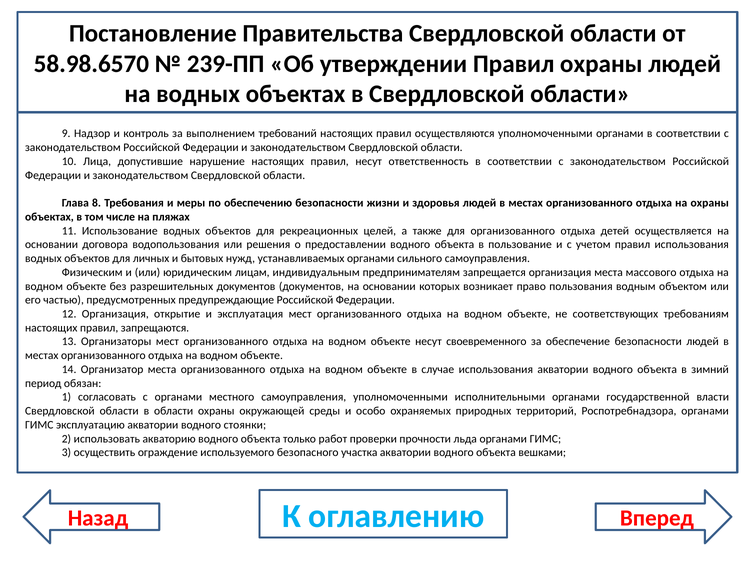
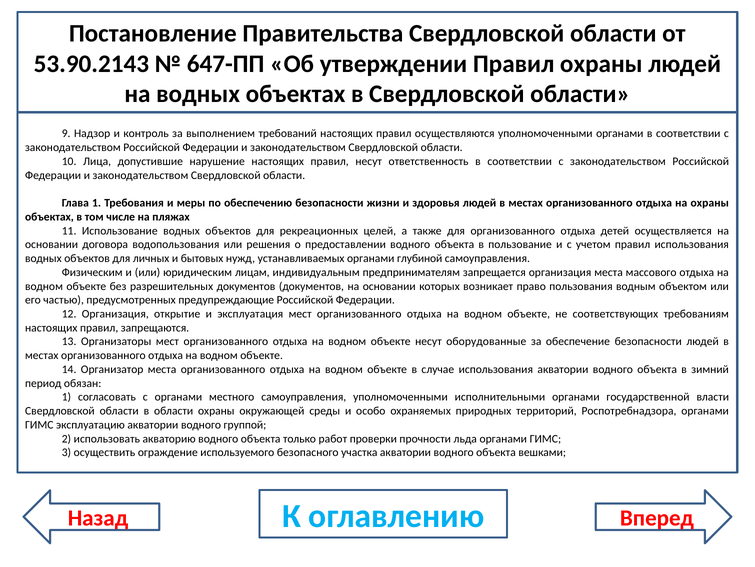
58.98.6570: 58.98.6570 -> 53.90.2143
239-ПП: 239-ПП -> 647-ПП
Глава 8: 8 -> 1
сильного: сильного -> глубиной
своевременного: своевременного -> оборудованные
стоянки: стоянки -> группой
